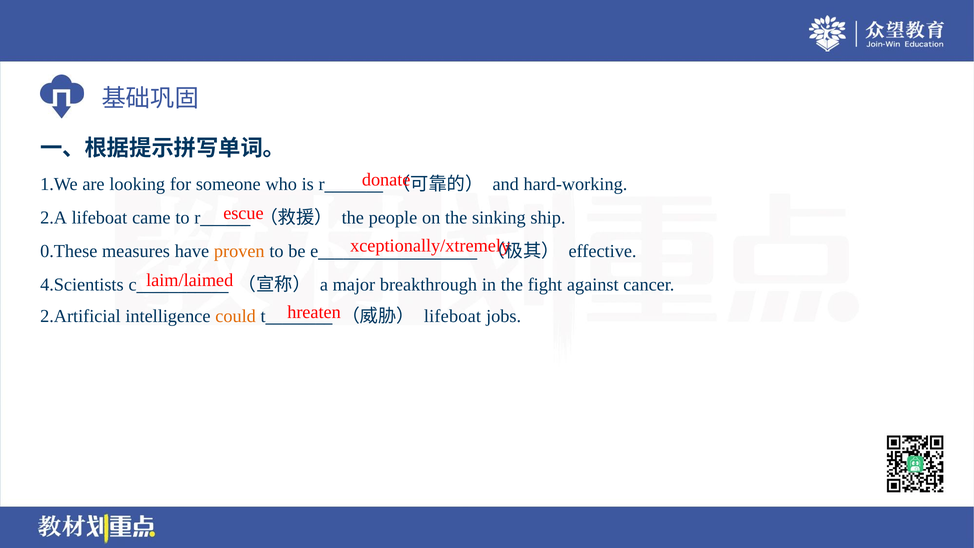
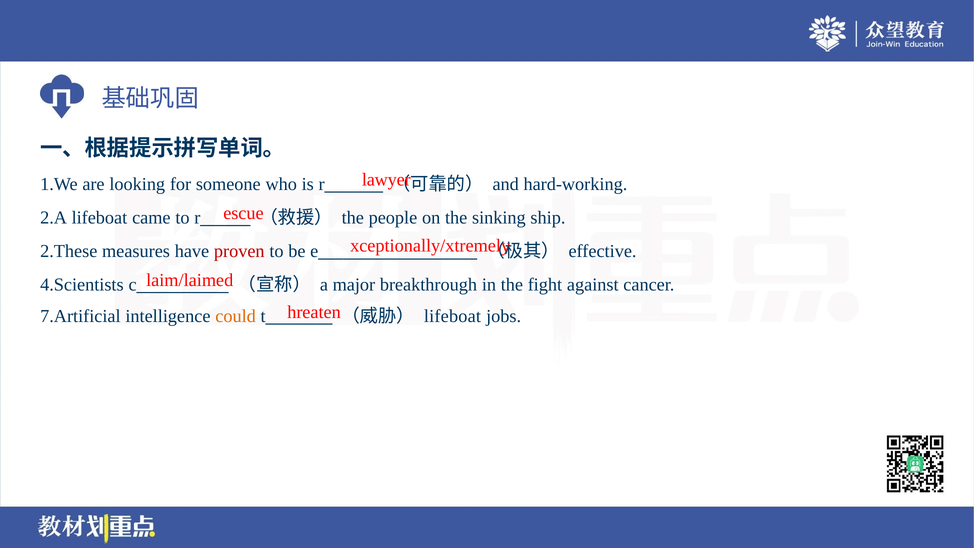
donate: donate -> lawyer
0.These: 0.These -> 2.These
proven colour: orange -> red
2.Artificial: 2.Artificial -> 7.Artificial
